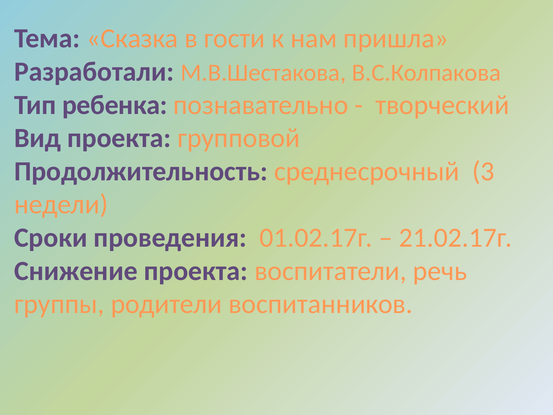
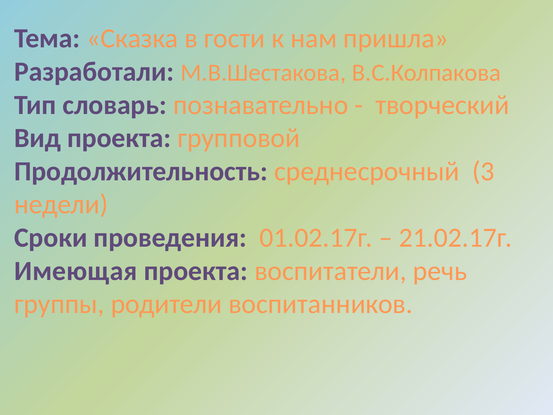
ребенка: ребенка -> словарь
Снижение: Снижение -> Имеющая
